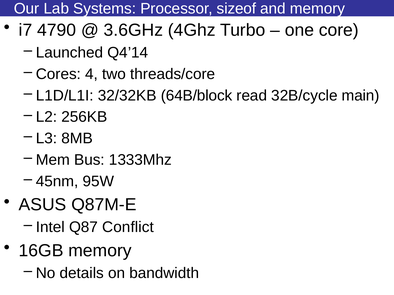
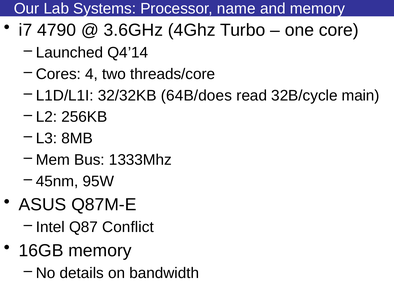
sizeof: sizeof -> name
64B/block: 64B/block -> 64B/does
